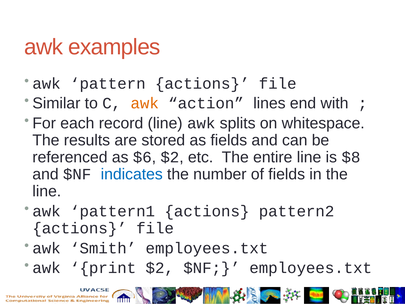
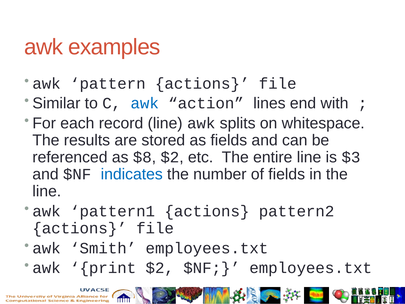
awk at (145, 103) colour: orange -> blue
$6: $6 -> $8
$8: $8 -> $3
